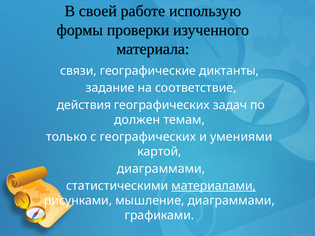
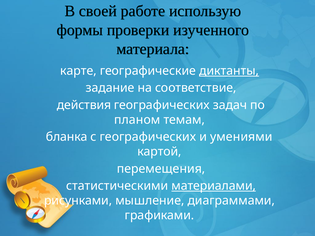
связи: связи -> карте
диктанты underline: none -> present
должен: должен -> планом
только: только -> бланка
диаграммами at (161, 169): диаграммами -> перемещения
